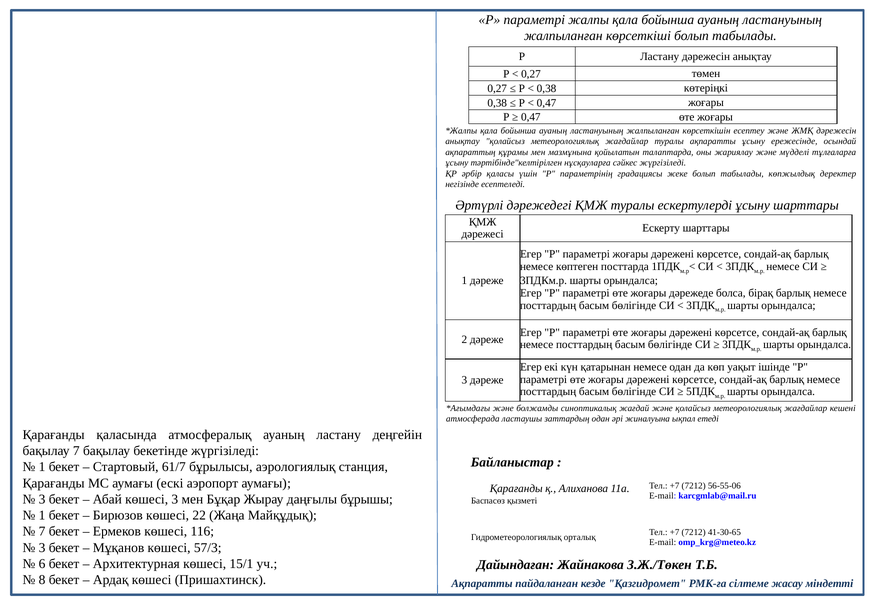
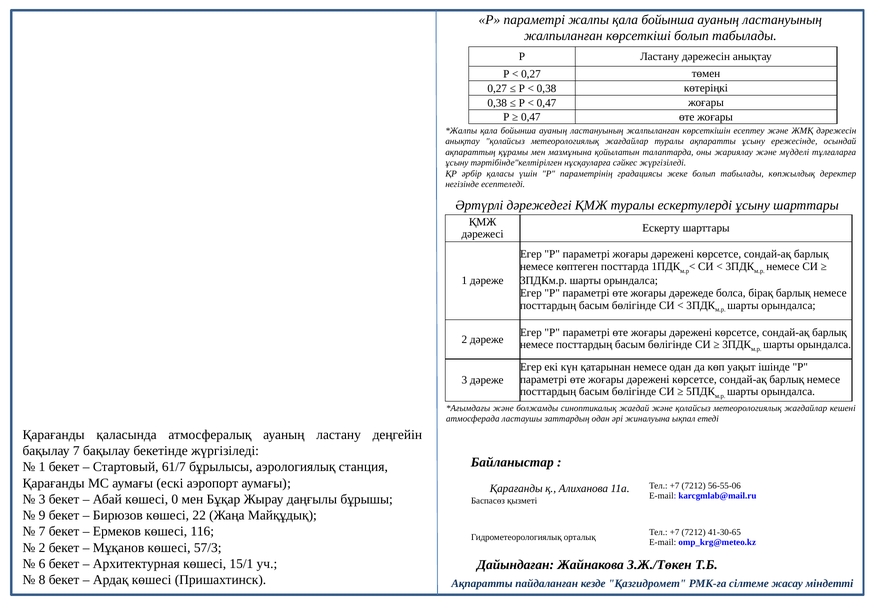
көшесі 3: 3 -> 0
1 at (42, 516): 1 -> 9
3 at (42, 548): 3 -> 2
